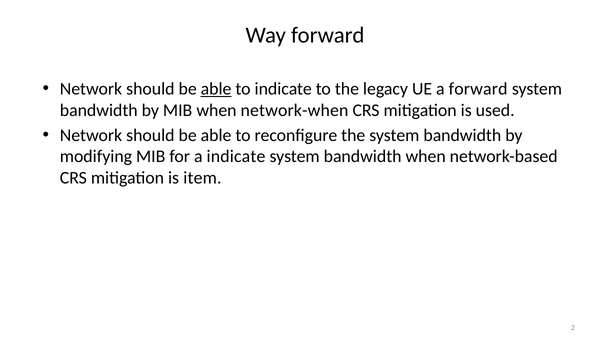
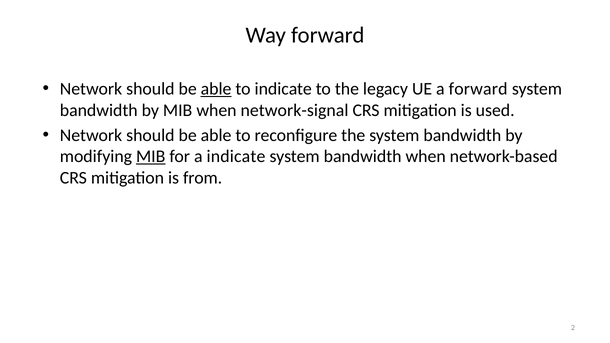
network-when: network-when -> network-signal
MIB at (151, 157) underline: none -> present
item: item -> from
